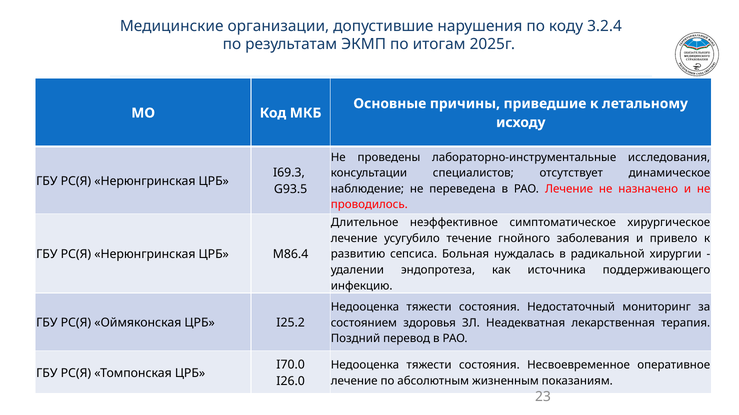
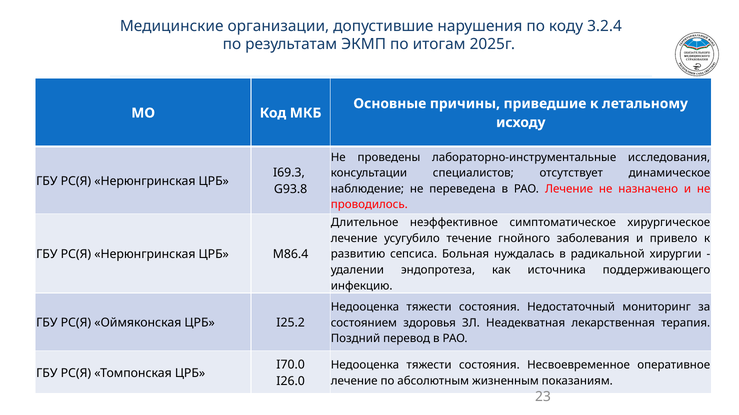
G93.5: G93.5 -> G93.8
